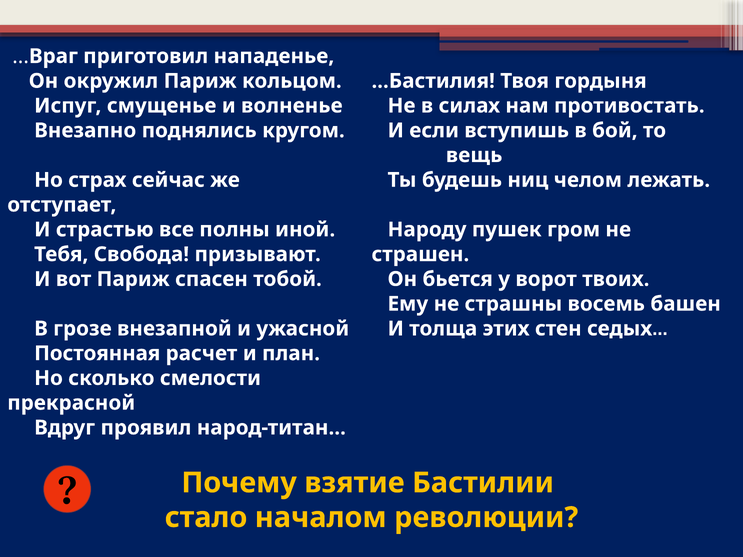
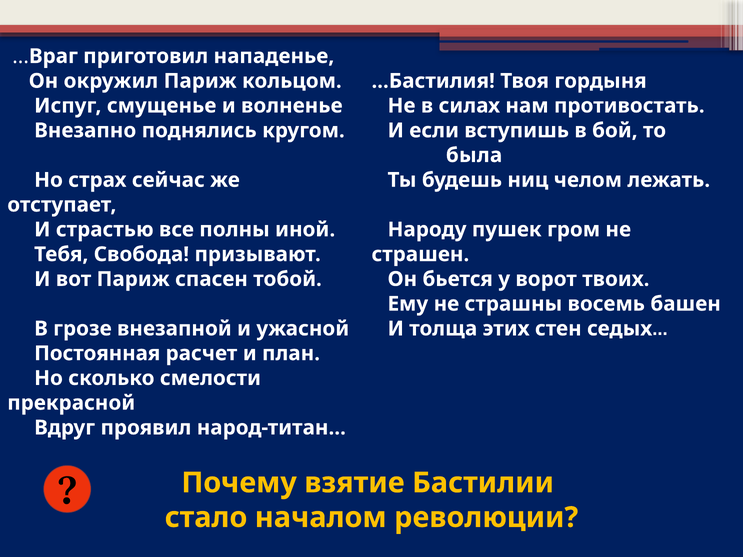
вещь: вещь -> была
